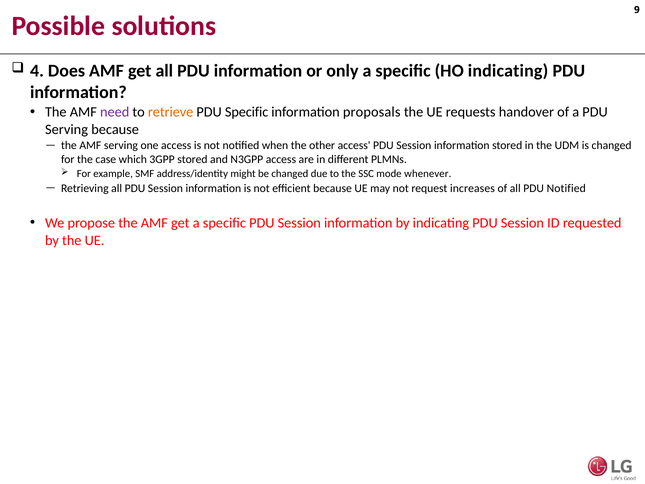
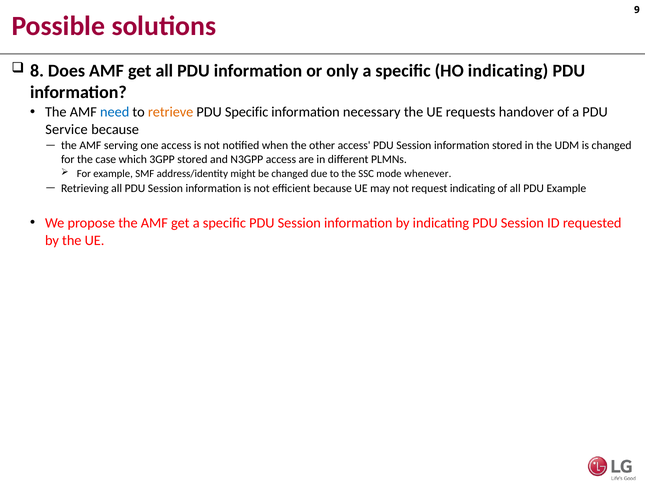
4: 4 -> 8
need colour: purple -> blue
proposals: proposals -> necessary
Serving at (67, 129): Serving -> Service
request increases: increases -> indicating
PDU Notified: Notified -> Example
